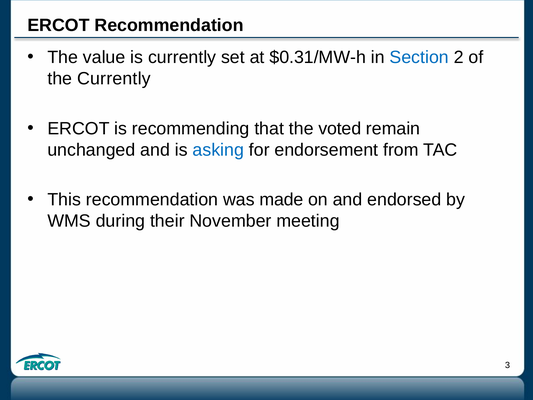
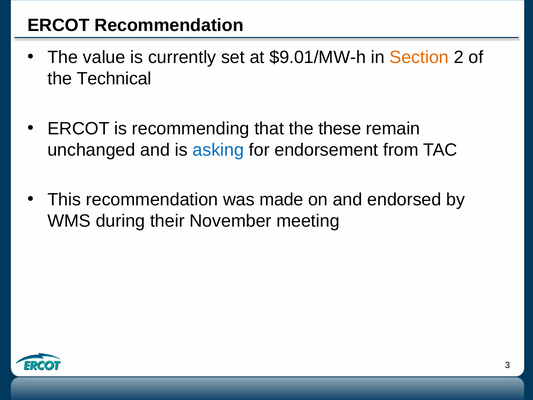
$0.31/MW-h: $0.31/MW-h -> $9.01/MW-h
Section colour: blue -> orange
the Currently: Currently -> Technical
voted: voted -> these
